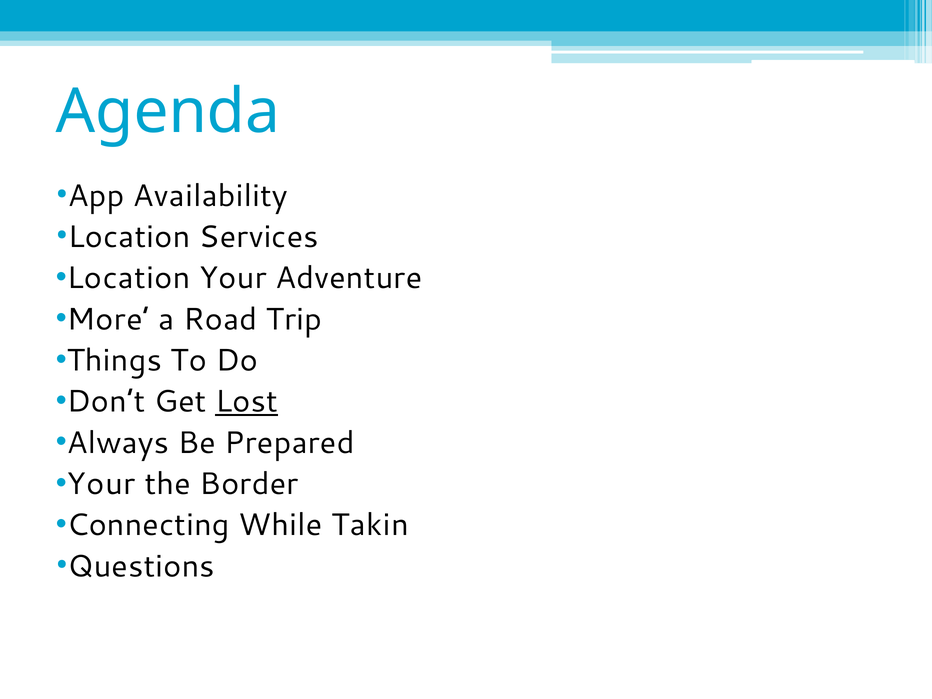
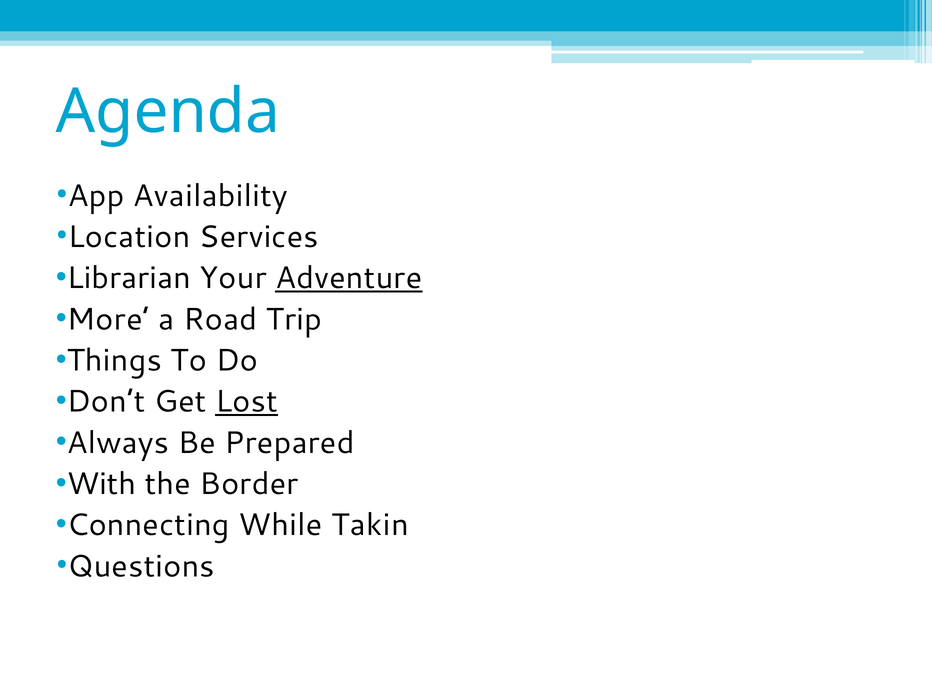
Location at (129, 278): Location -> Librarian
Adventure underline: none -> present
Your at (101, 484): Your -> With
